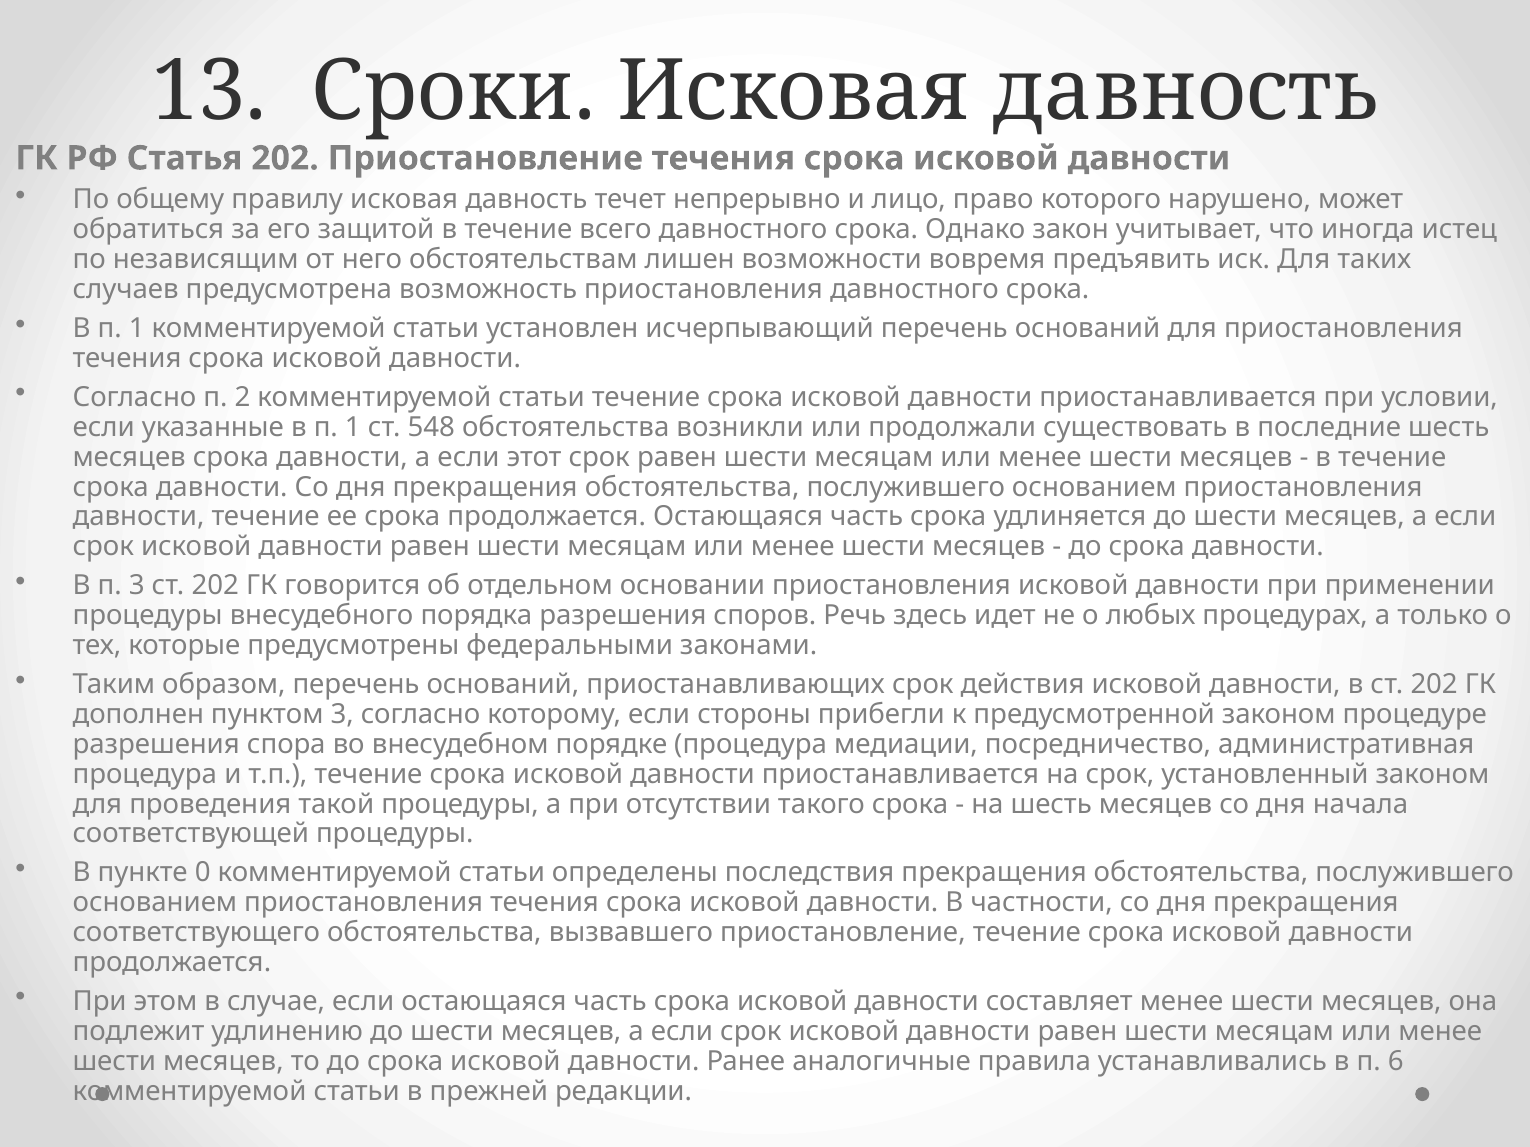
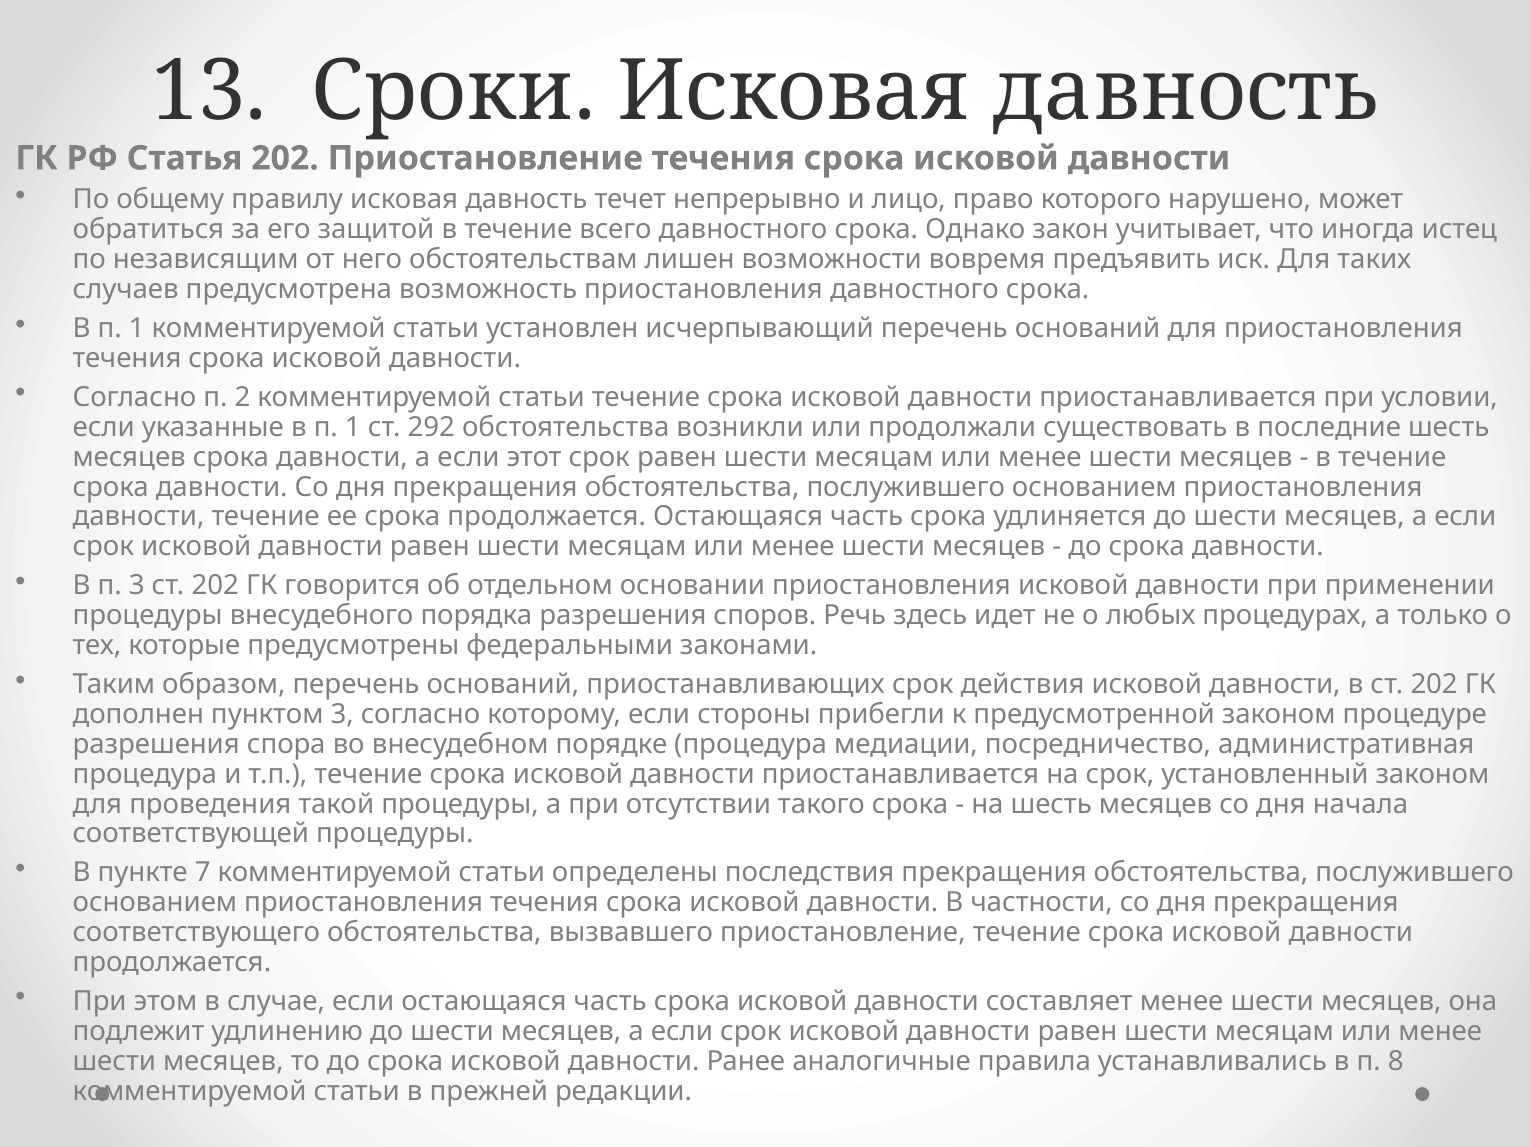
548: 548 -> 292
0: 0 -> 7
6: 6 -> 8
